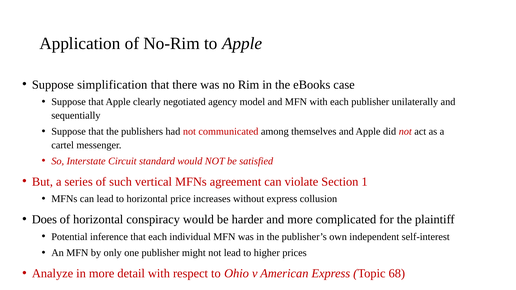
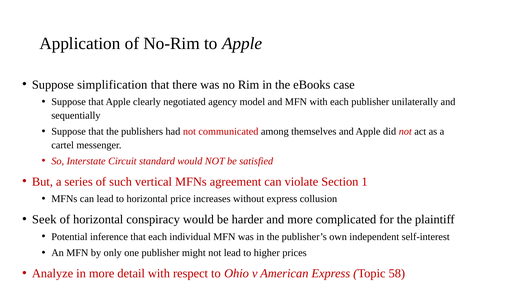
Does: Does -> Seek
68: 68 -> 58
